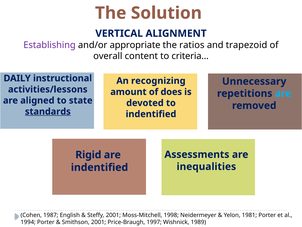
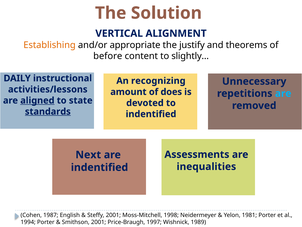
Establishing colour: purple -> orange
ratios: ratios -> justify
trapezoid: trapezoid -> theorems
overall: overall -> before
criteria…: criteria… -> slightly…
aligned underline: none -> present
Rigid: Rigid -> Next
